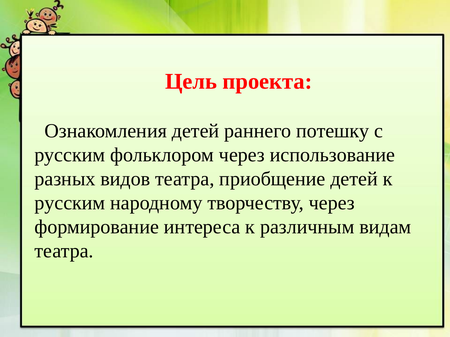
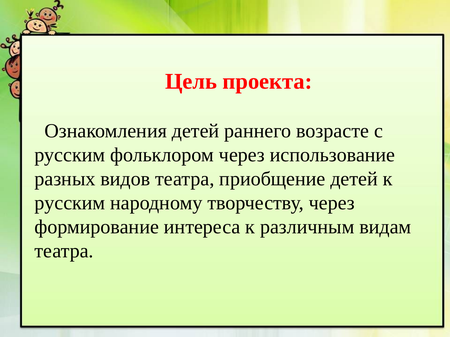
потешку: потешку -> возрасте
